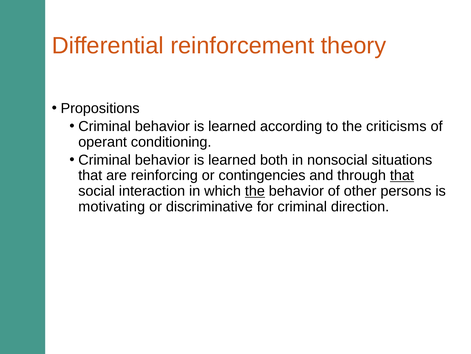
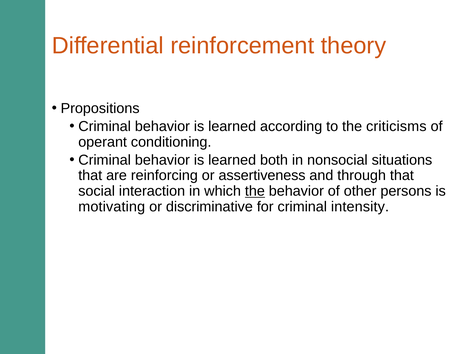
contingencies: contingencies -> assertiveness
that at (402, 175) underline: present -> none
direction: direction -> intensity
